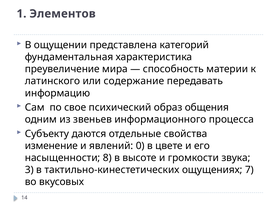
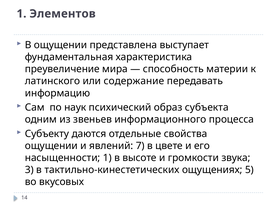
категорий: категорий -> выступает
свое: свое -> наук
общения: общения -> субъекта
изменение at (51, 146): изменение -> ощущении
0: 0 -> 7
насыщенности 8: 8 -> 1
7: 7 -> 5
